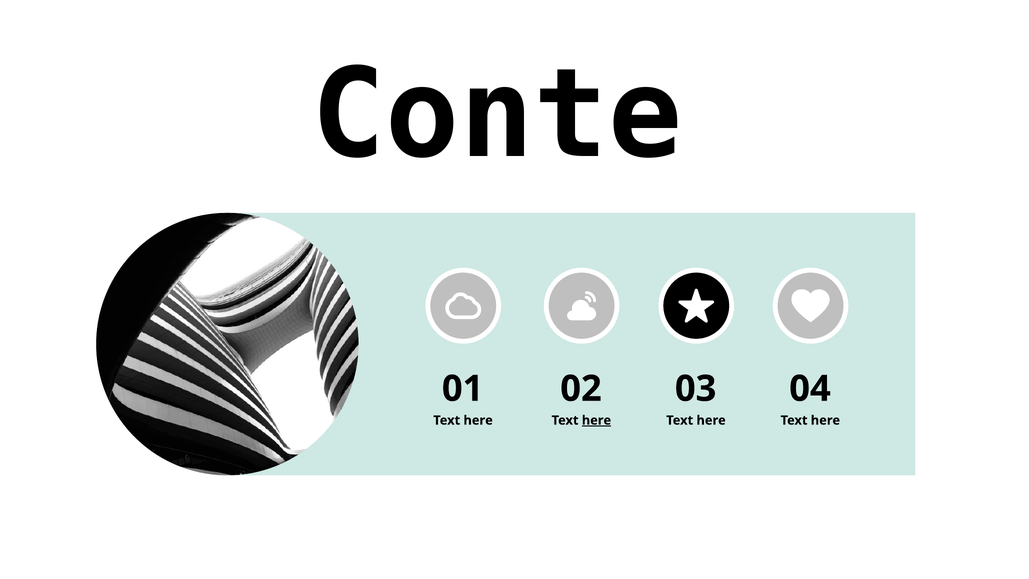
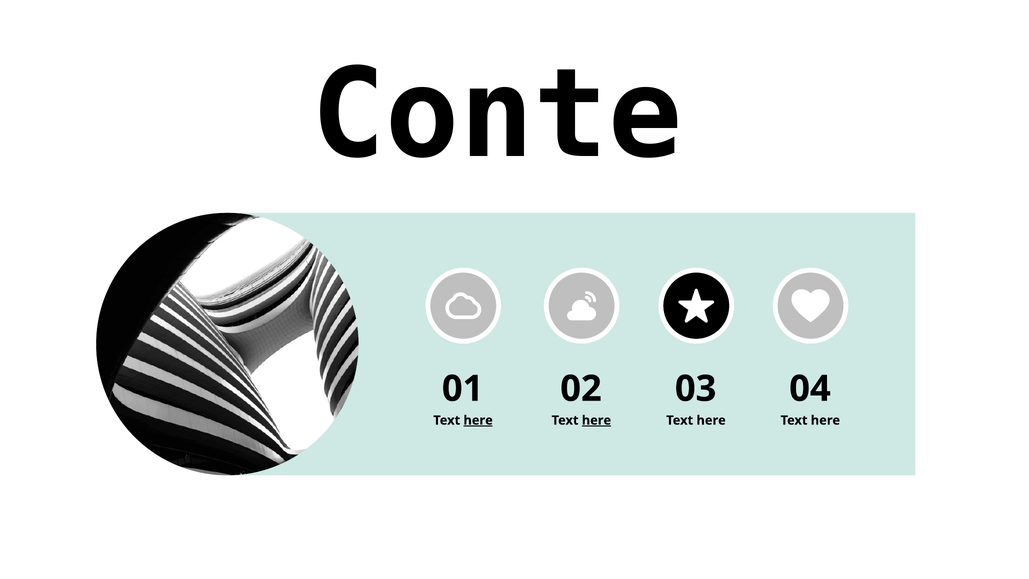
here at (478, 420) underline: none -> present
